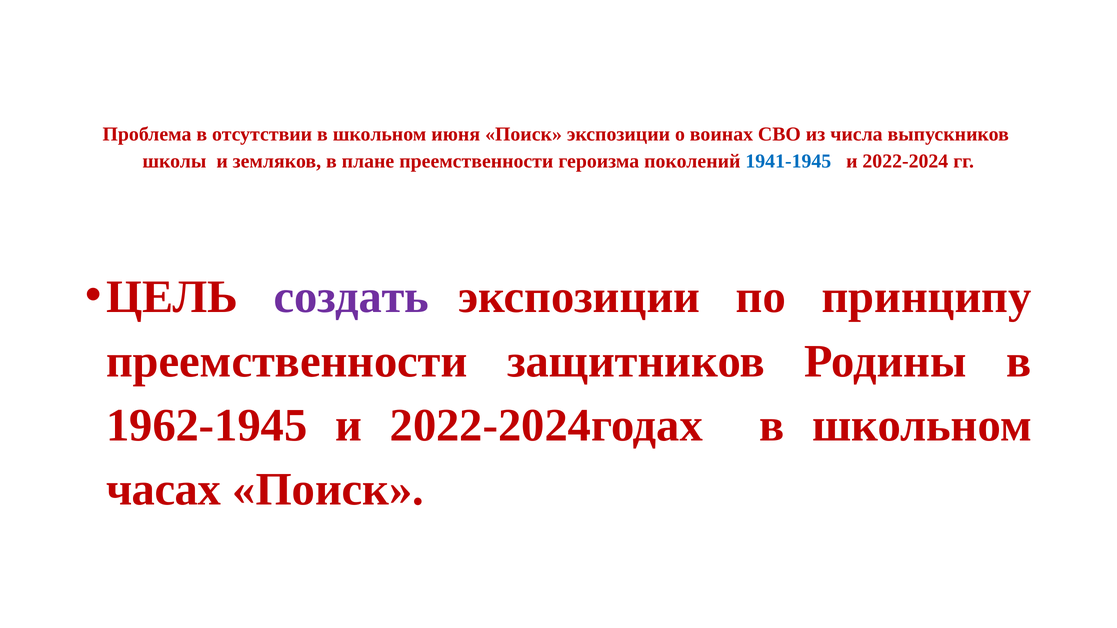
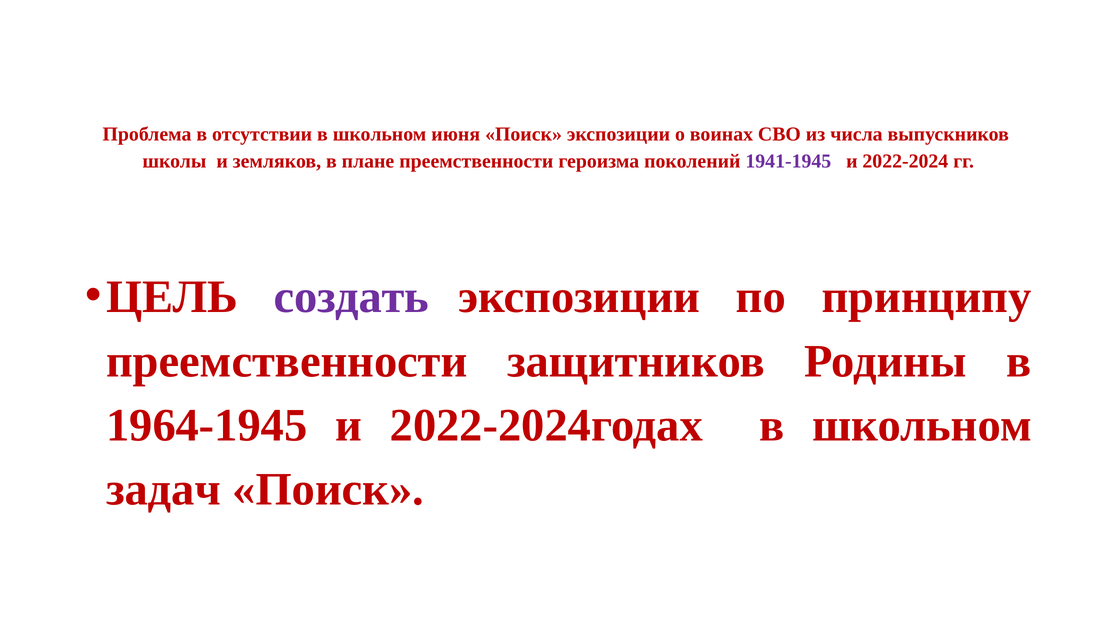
1941-1945 colour: blue -> purple
1962-1945: 1962-1945 -> 1964-1945
часах: часах -> задач
